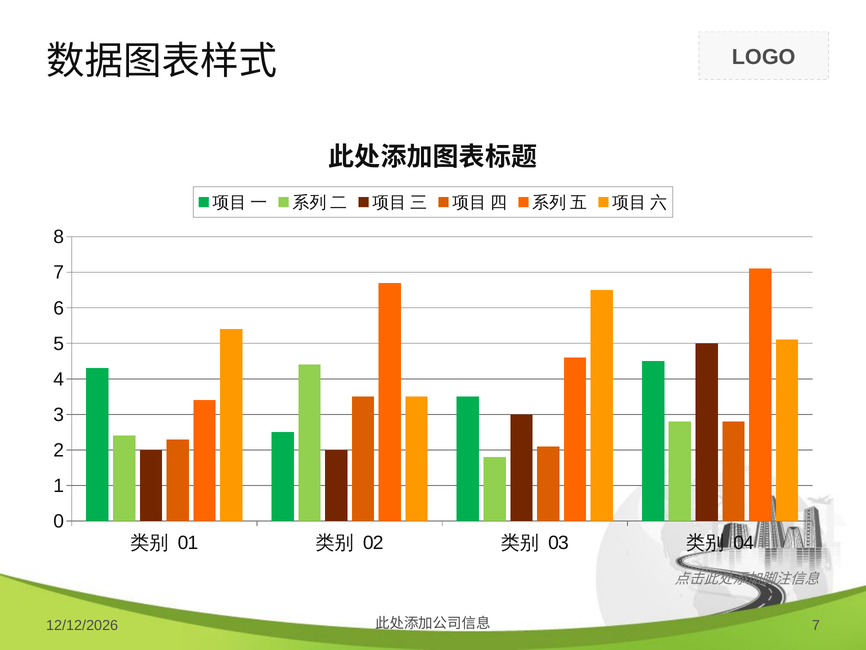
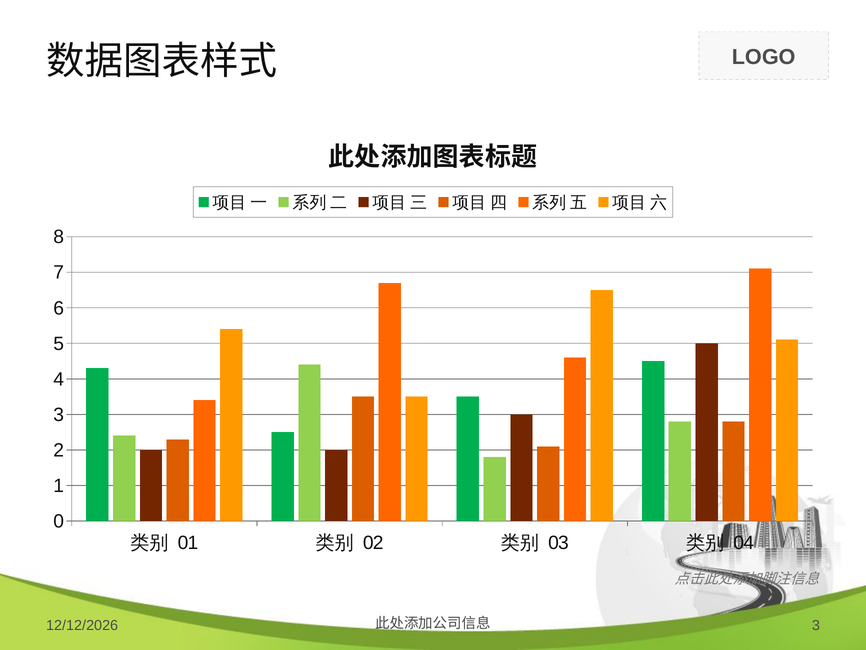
7 at (816, 625): 7 -> 3
